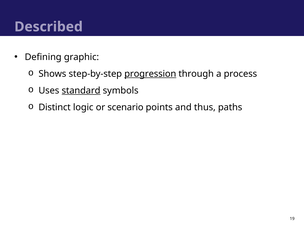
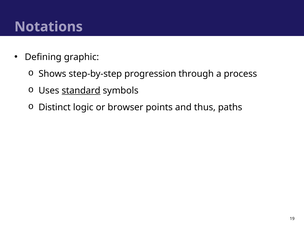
Described: Described -> Notations
progression underline: present -> none
scenario: scenario -> browser
